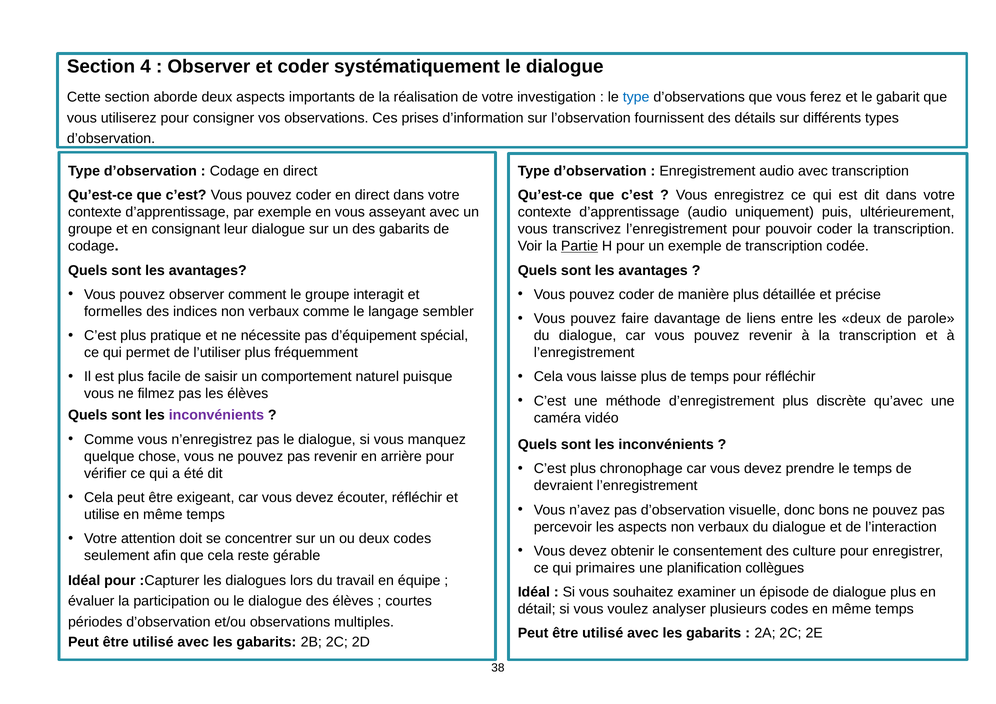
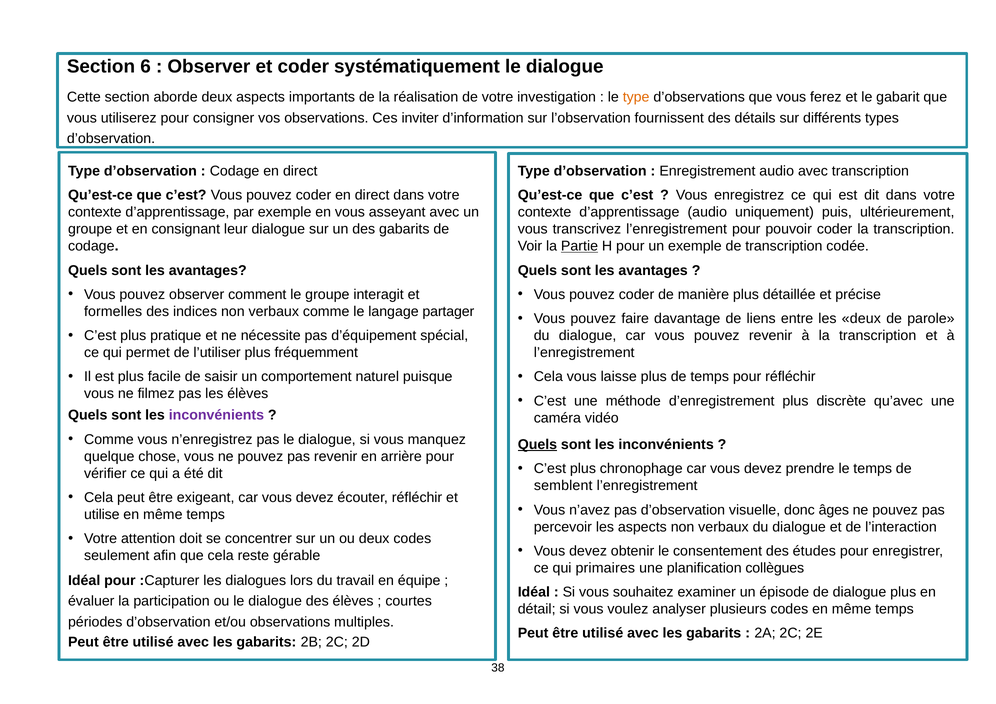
4: 4 -> 6
type at (636, 97) colour: blue -> orange
prises: prises -> inviter
sembler: sembler -> partager
Quels at (537, 445) underline: none -> present
devraient: devraient -> semblent
bons: bons -> âges
culture: culture -> études
